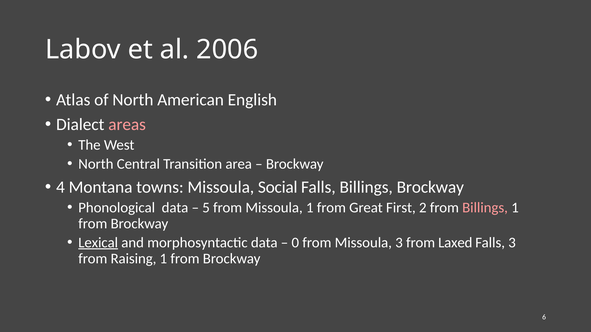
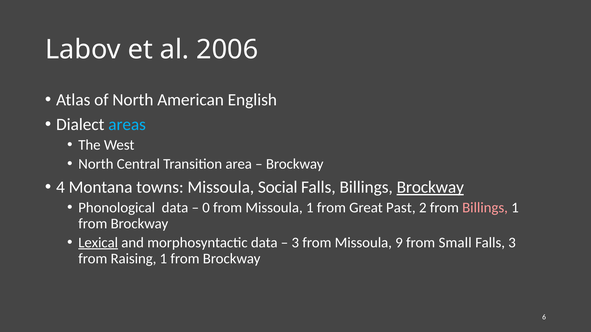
areas colour: pink -> light blue
Brockway at (430, 188) underline: none -> present
5: 5 -> 0
First: First -> Past
0 at (295, 243): 0 -> 3
Missoula 3: 3 -> 9
Laxed: Laxed -> Small
